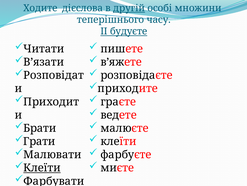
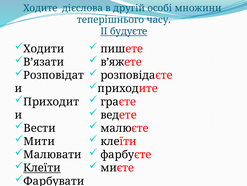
другій underline: present -> none
Читати: Читати -> Ходити
Брати: Брати -> Вести
Грати at (39, 141): Грати -> Мити
